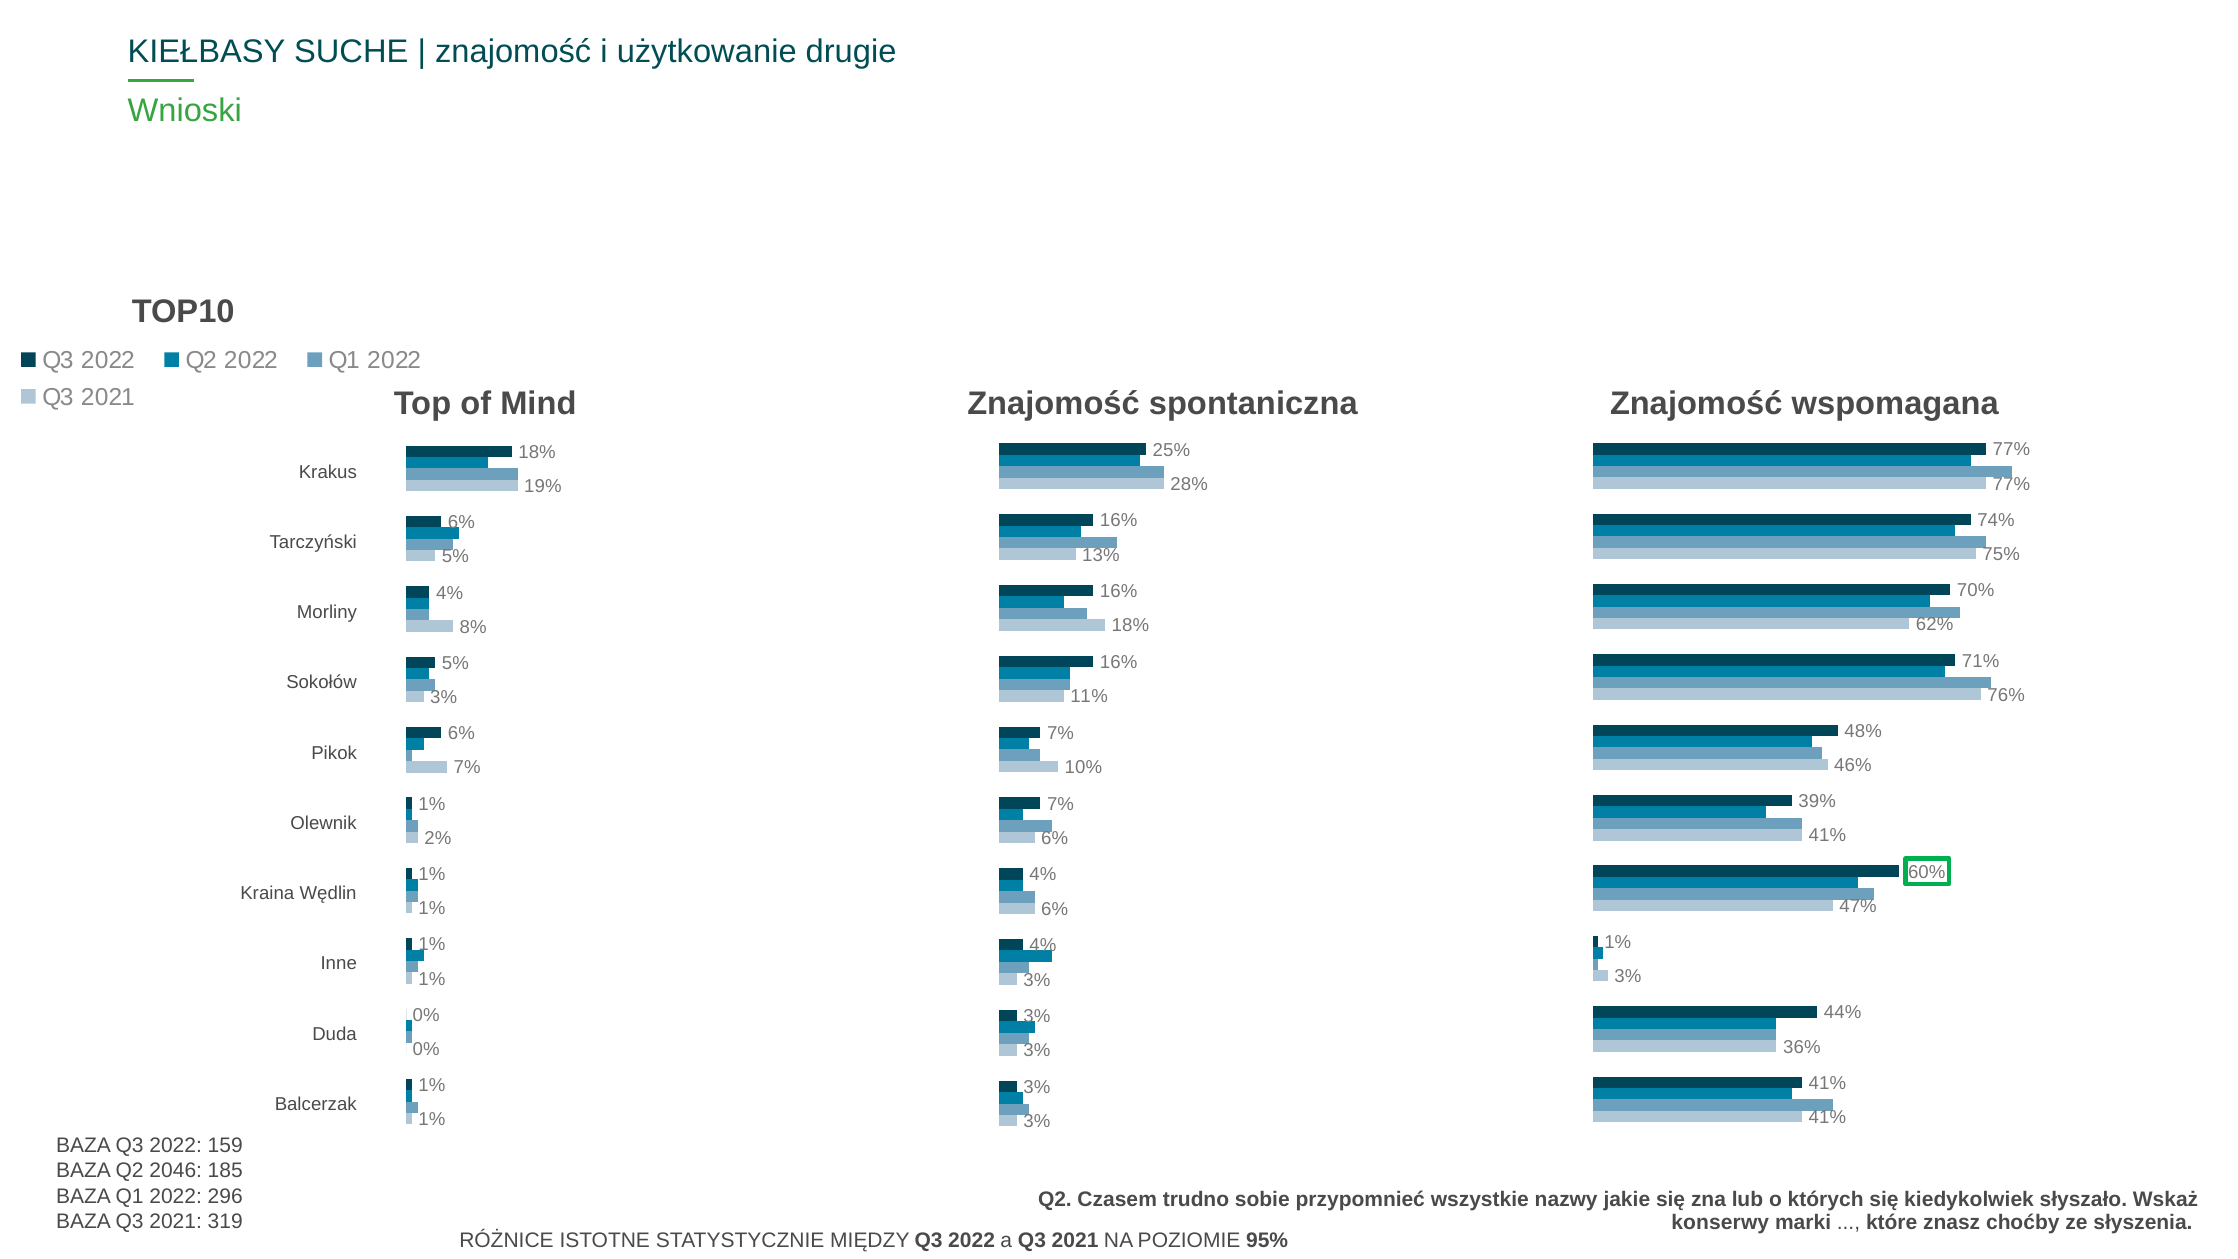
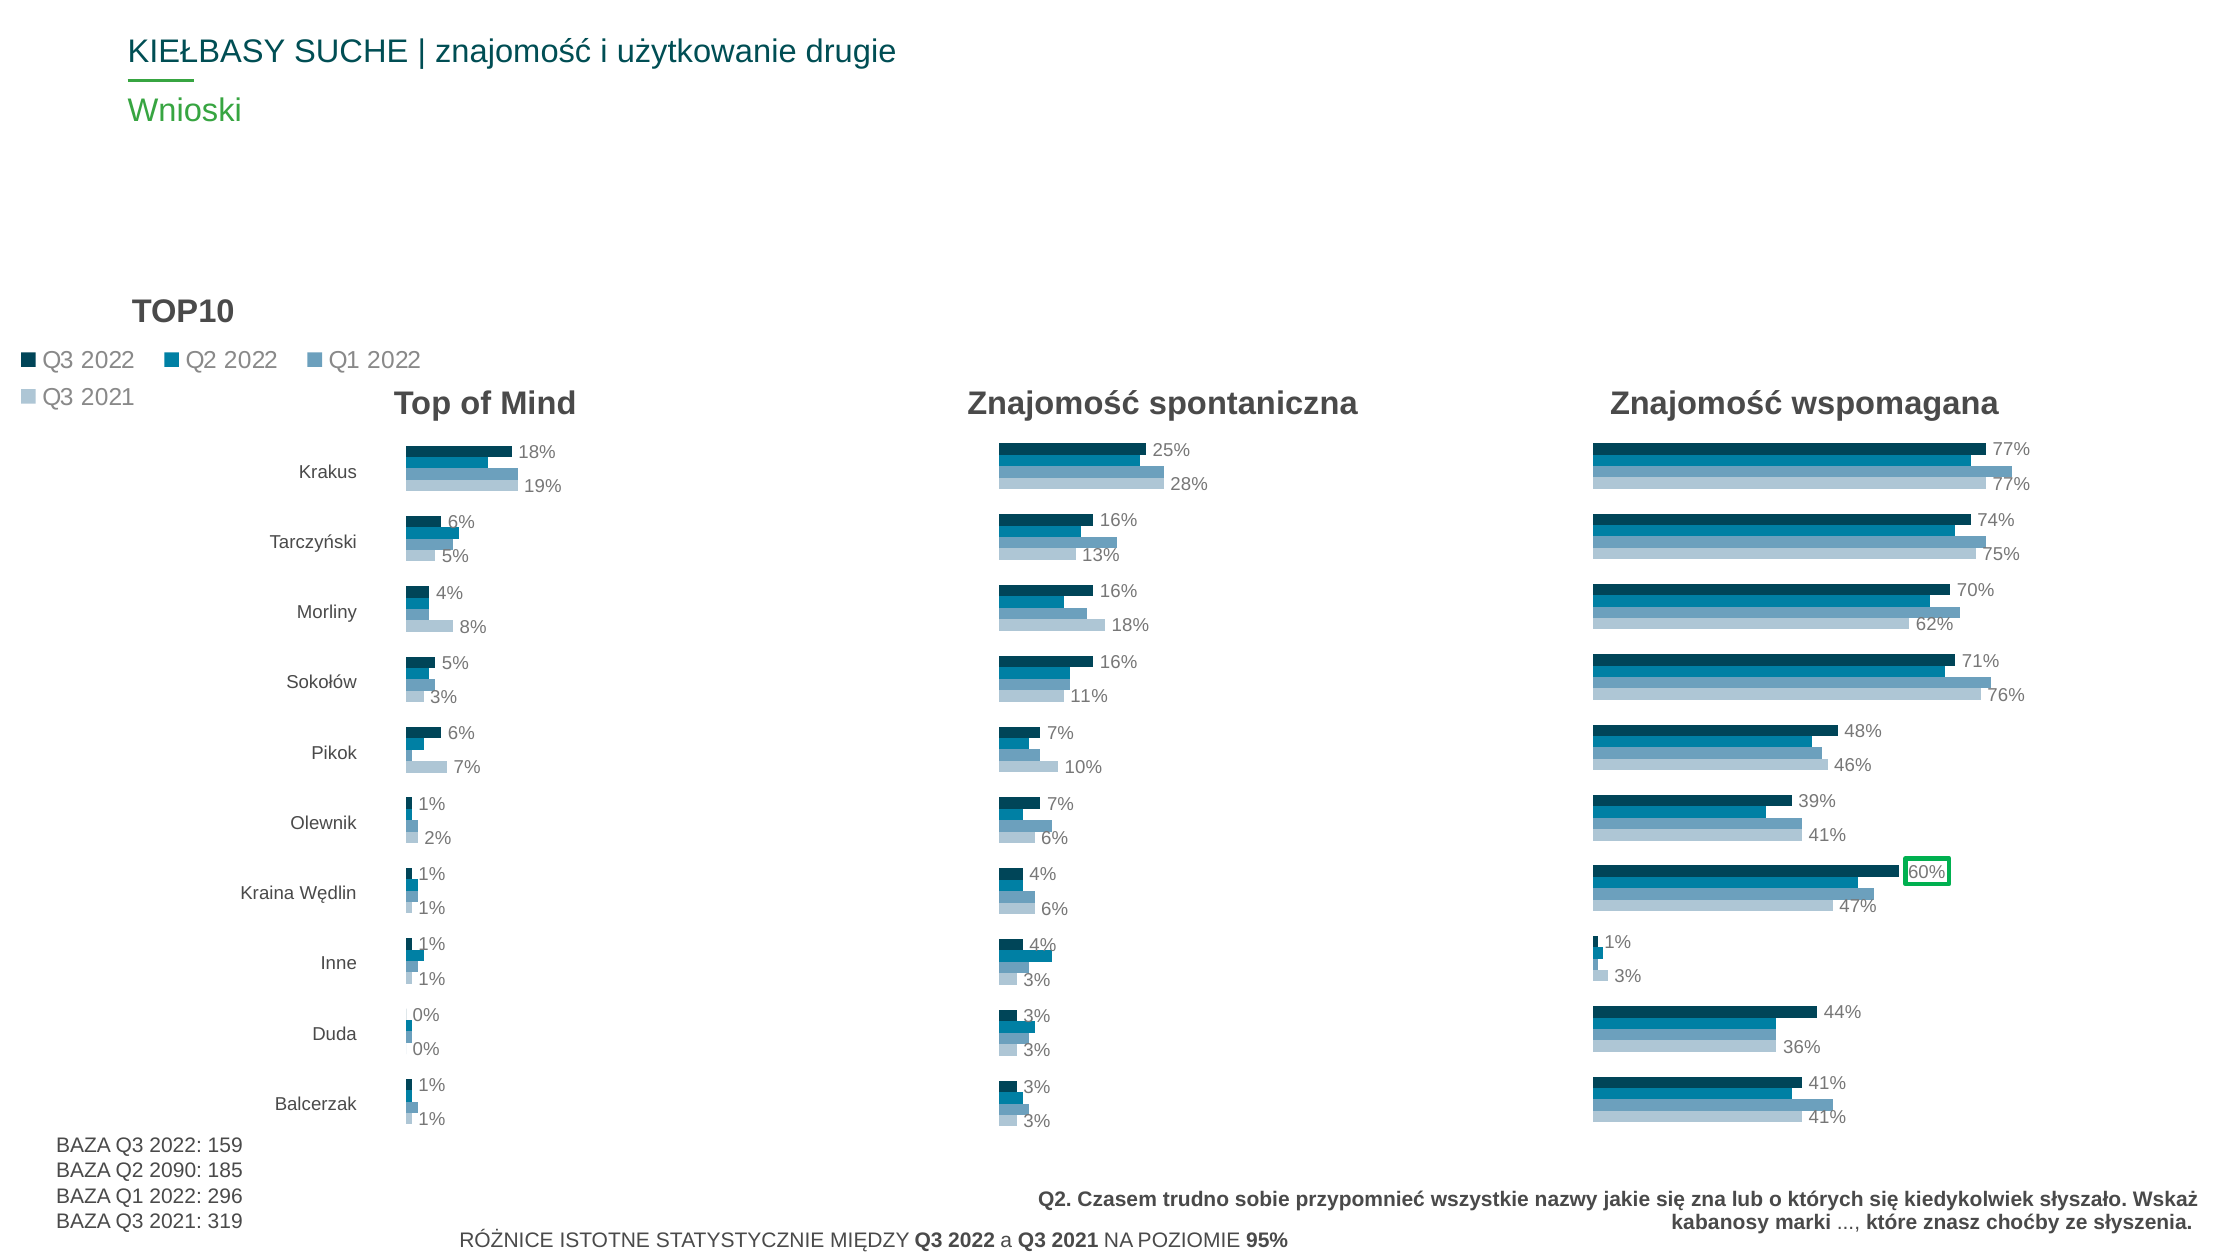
2046: 2046 -> 2090
konserwy: konserwy -> kabanosy
